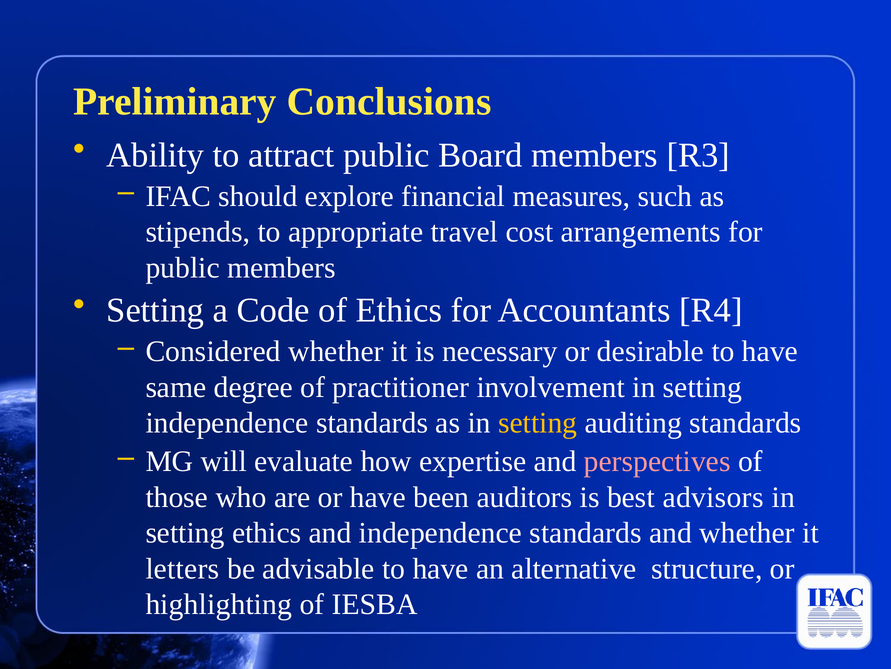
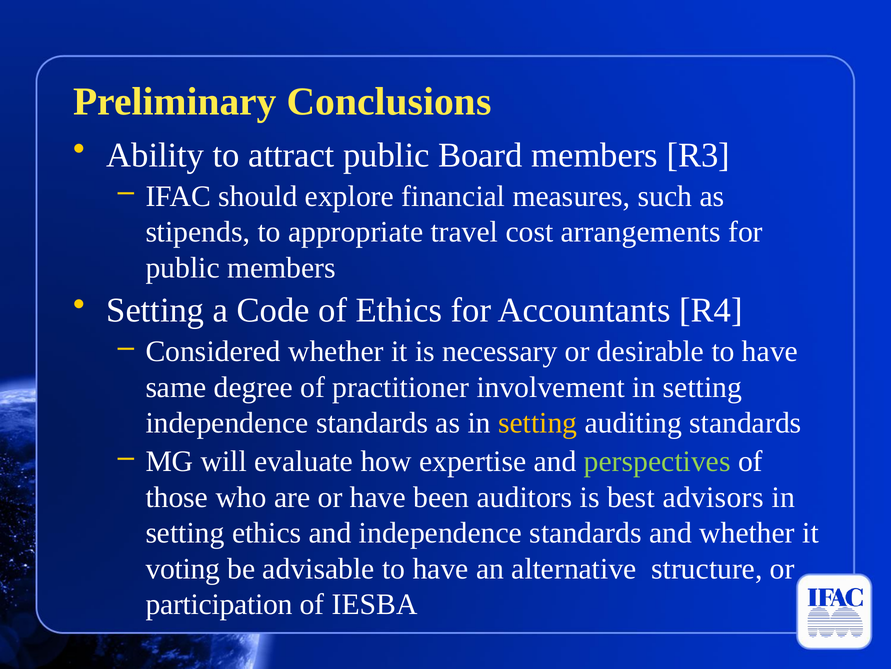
perspectives colour: pink -> light green
letters: letters -> voting
highlighting: highlighting -> participation
